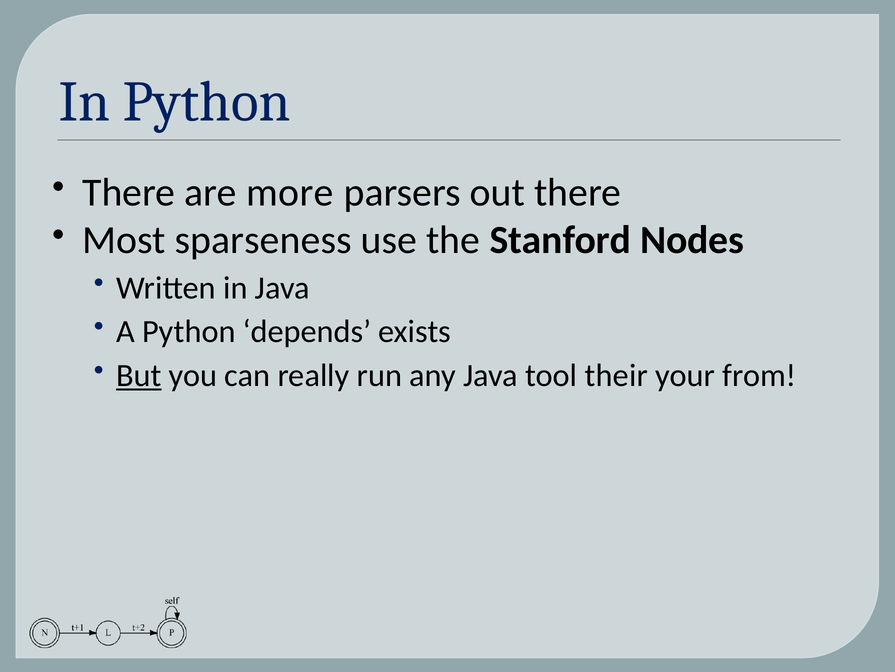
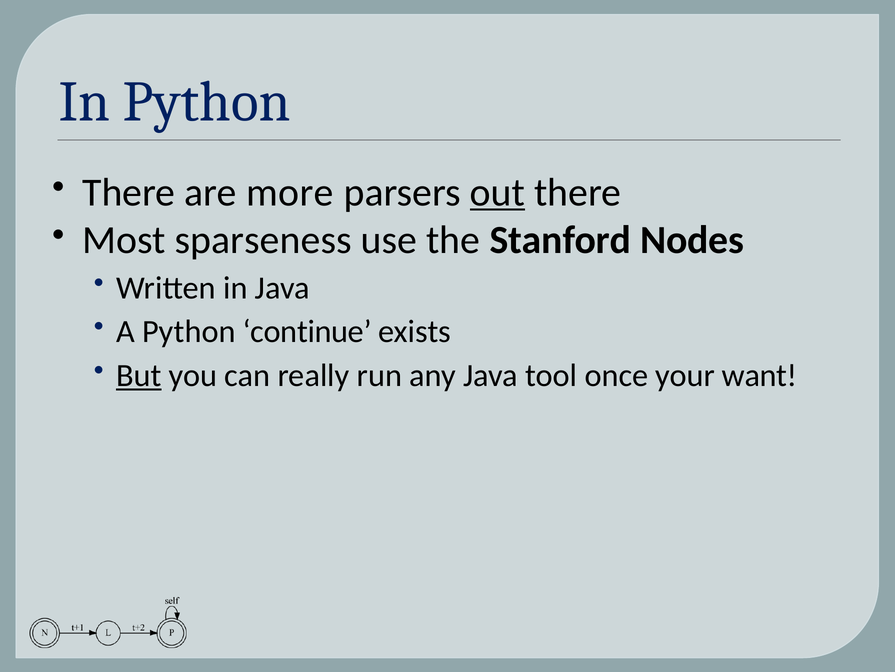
out underline: none -> present
depends: depends -> continue
their: their -> once
from: from -> want
